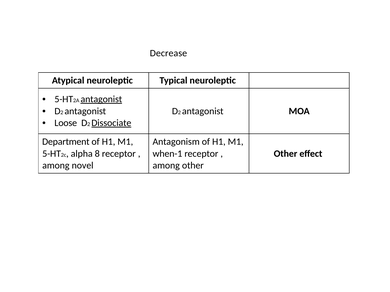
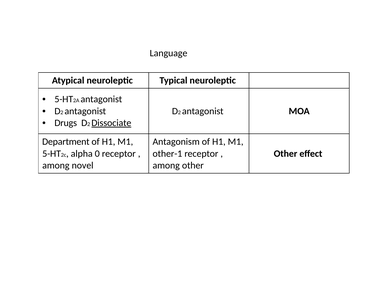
Decrease: Decrease -> Language
antagonist at (101, 99) underline: present -> none
Loose: Loose -> Drugs
8: 8 -> 0
when-1: when-1 -> other-1
